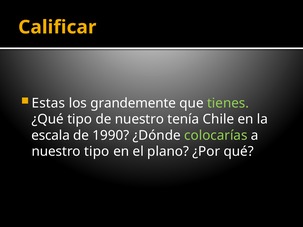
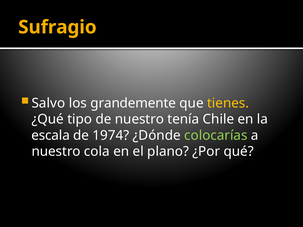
Calificar: Calificar -> Sufragio
Estas: Estas -> Salvo
tienes colour: light green -> yellow
1990: 1990 -> 1974
nuestro tipo: tipo -> cola
